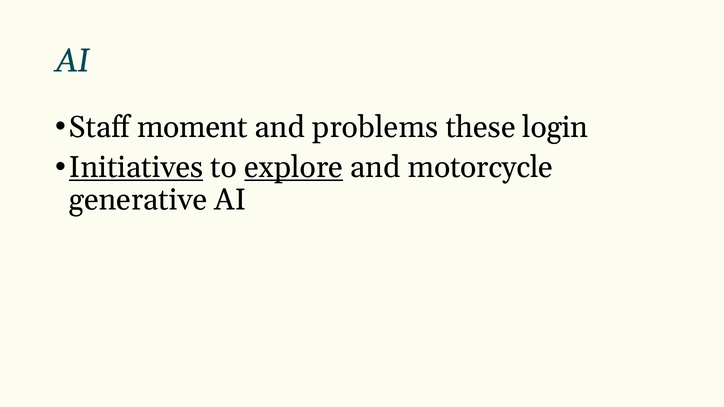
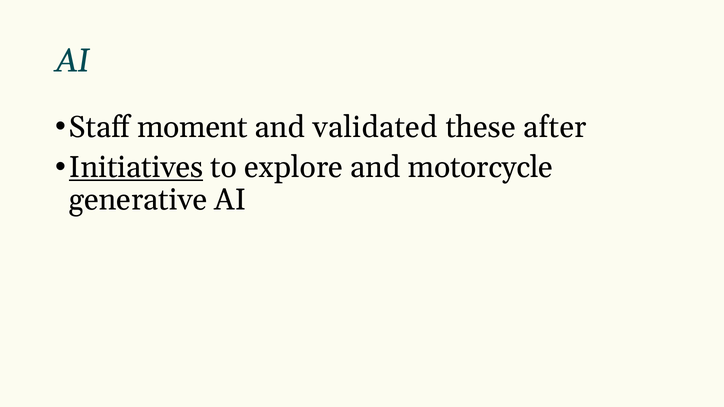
problems: problems -> validated
login: login -> after
explore underline: present -> none
